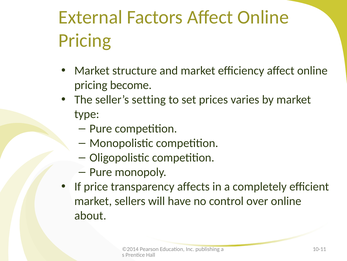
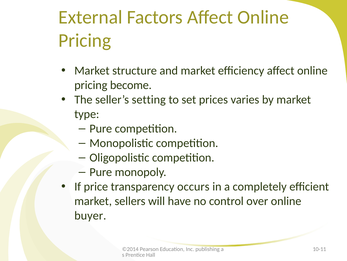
affects: affects -> occurs
about: about -> buyer
